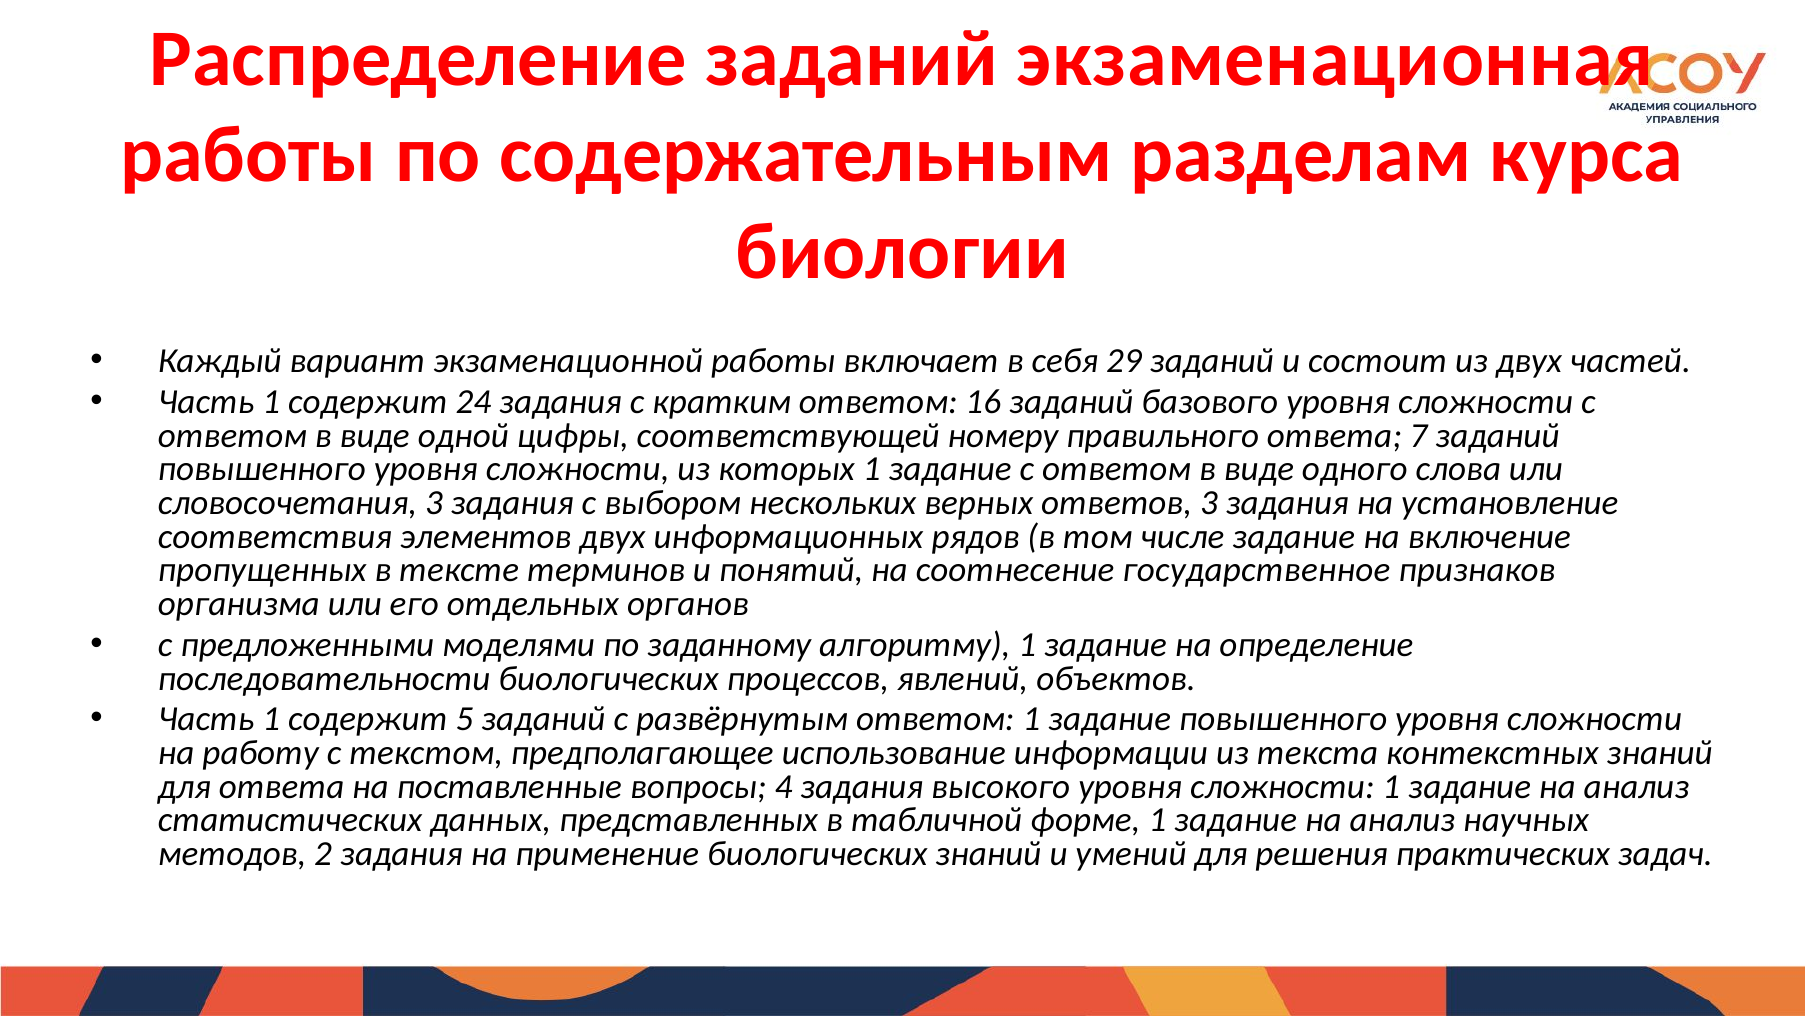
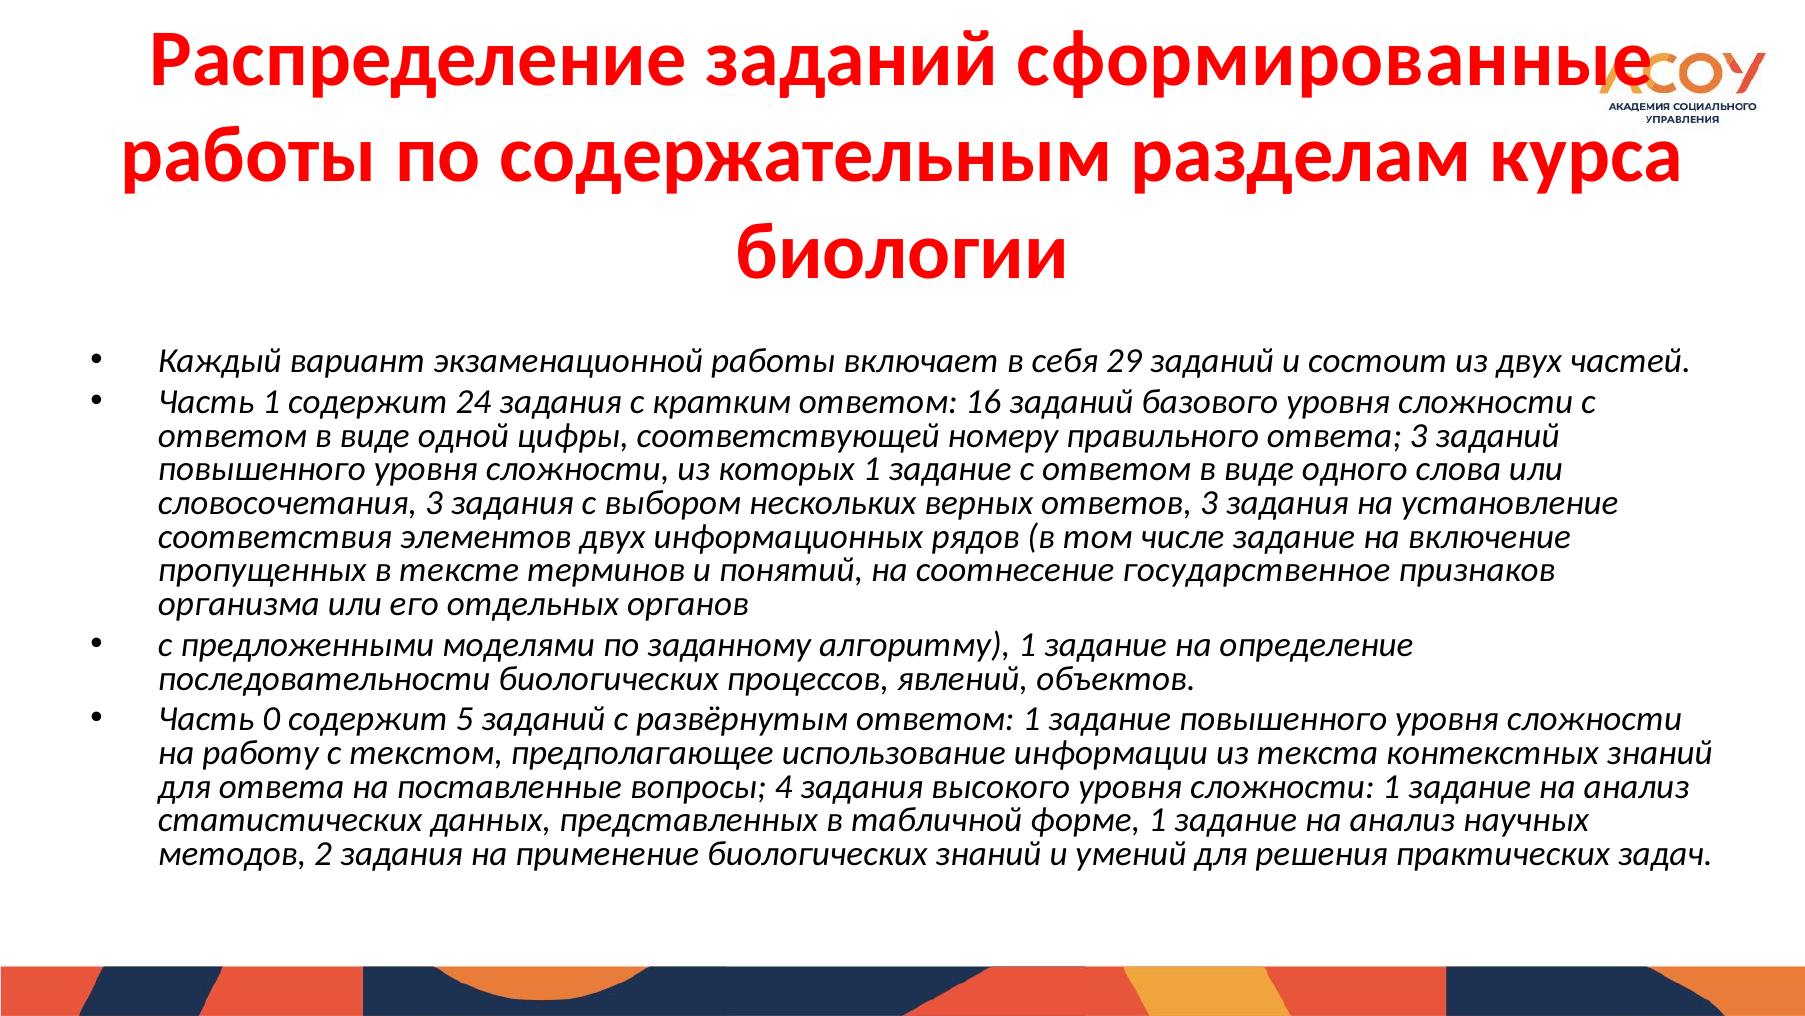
экзаменационная: экзаменационная -> сформированные
ответа 7: 7 -> 3
1 at (271, 719): 1 -> 0
